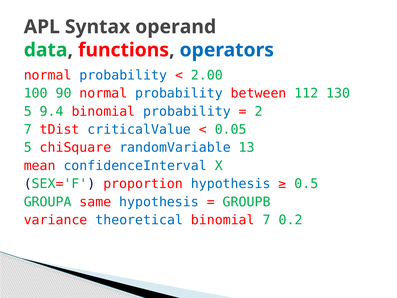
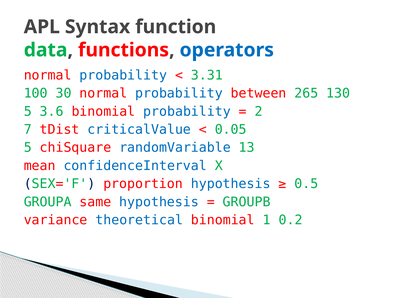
operand: operand -> function
2.00: 2.00 -> 3.31
90: 90 -> 30
112: 112 -> 265
9.4: 9.4 -> 3.6
binomial 7: 7 -> 1
